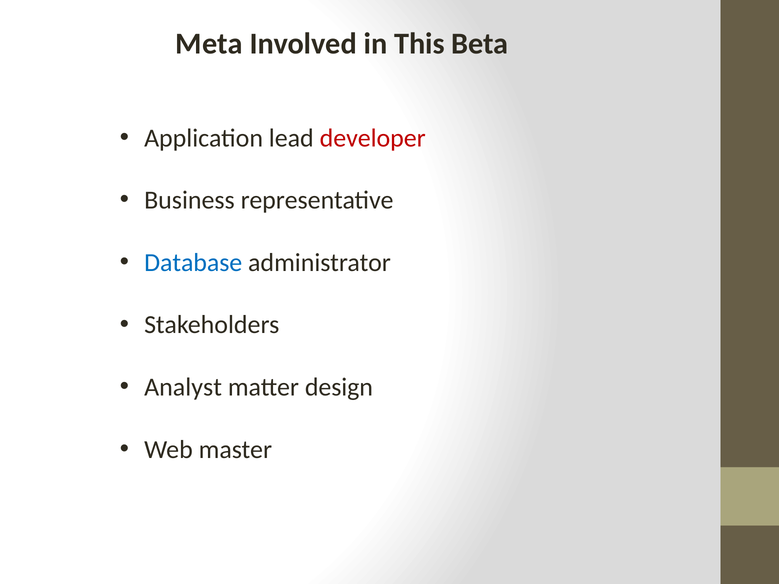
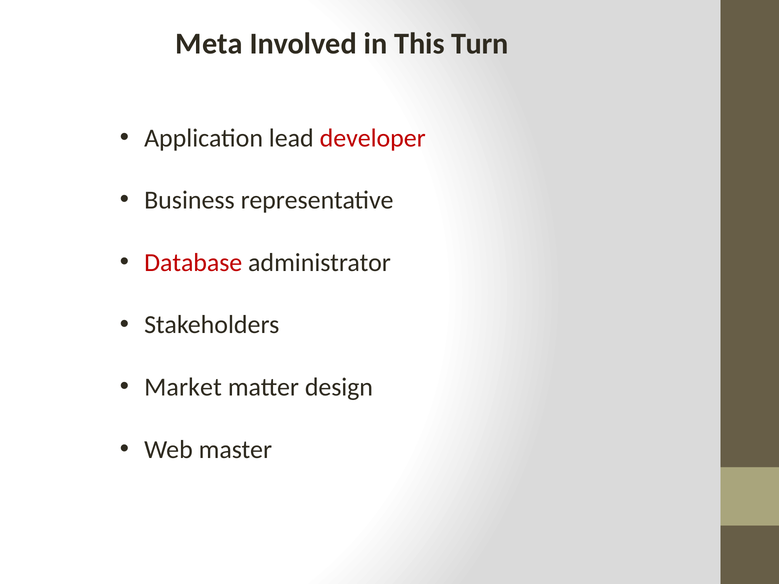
Beta: Beta -> Turn
Database colour: blue -> red
Analyst: Analyst -> Market
